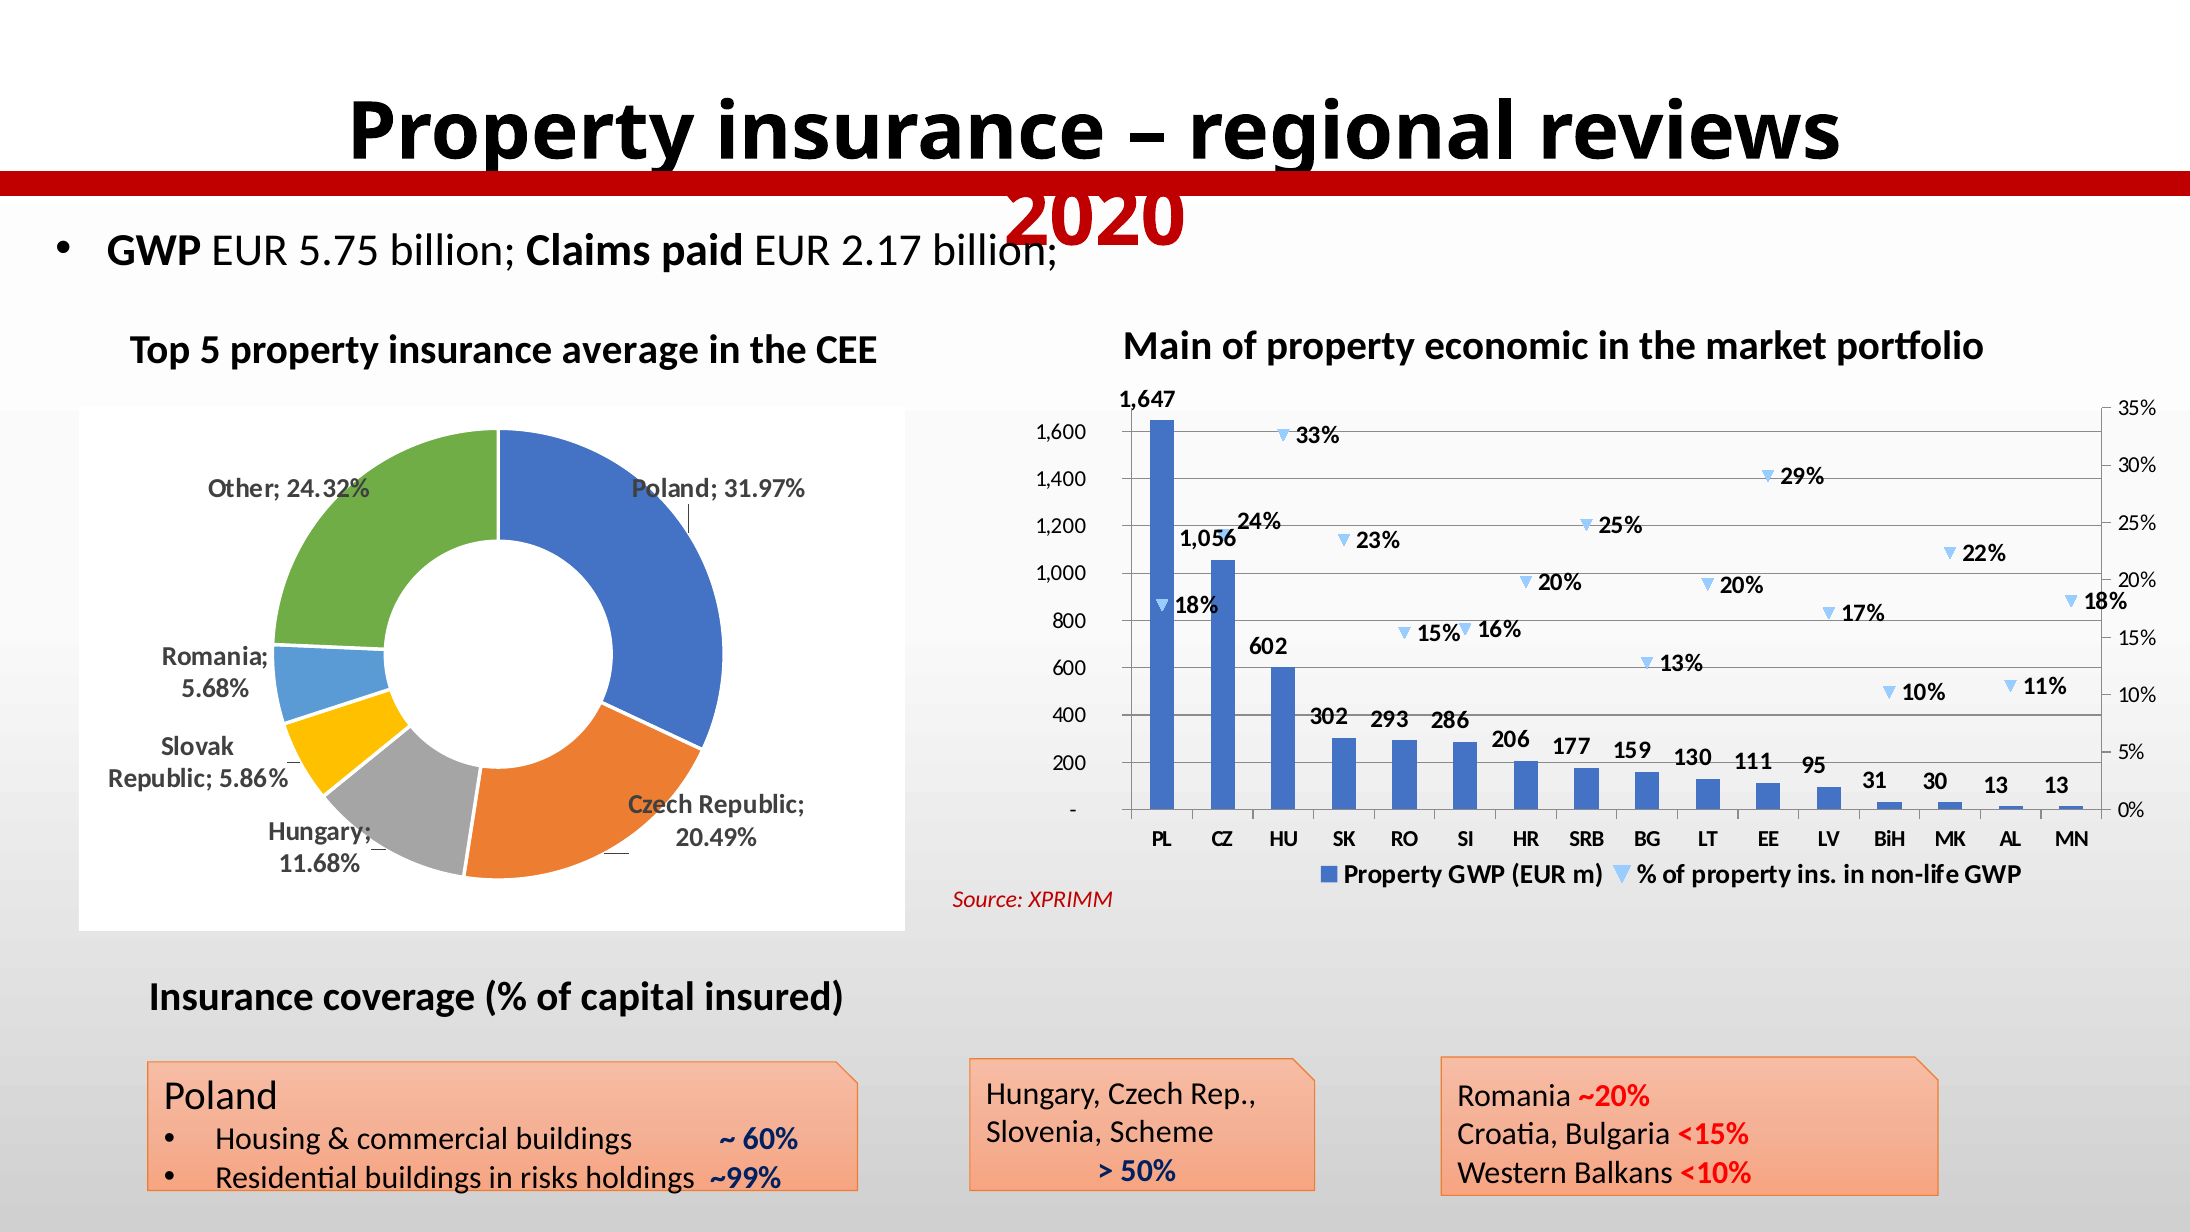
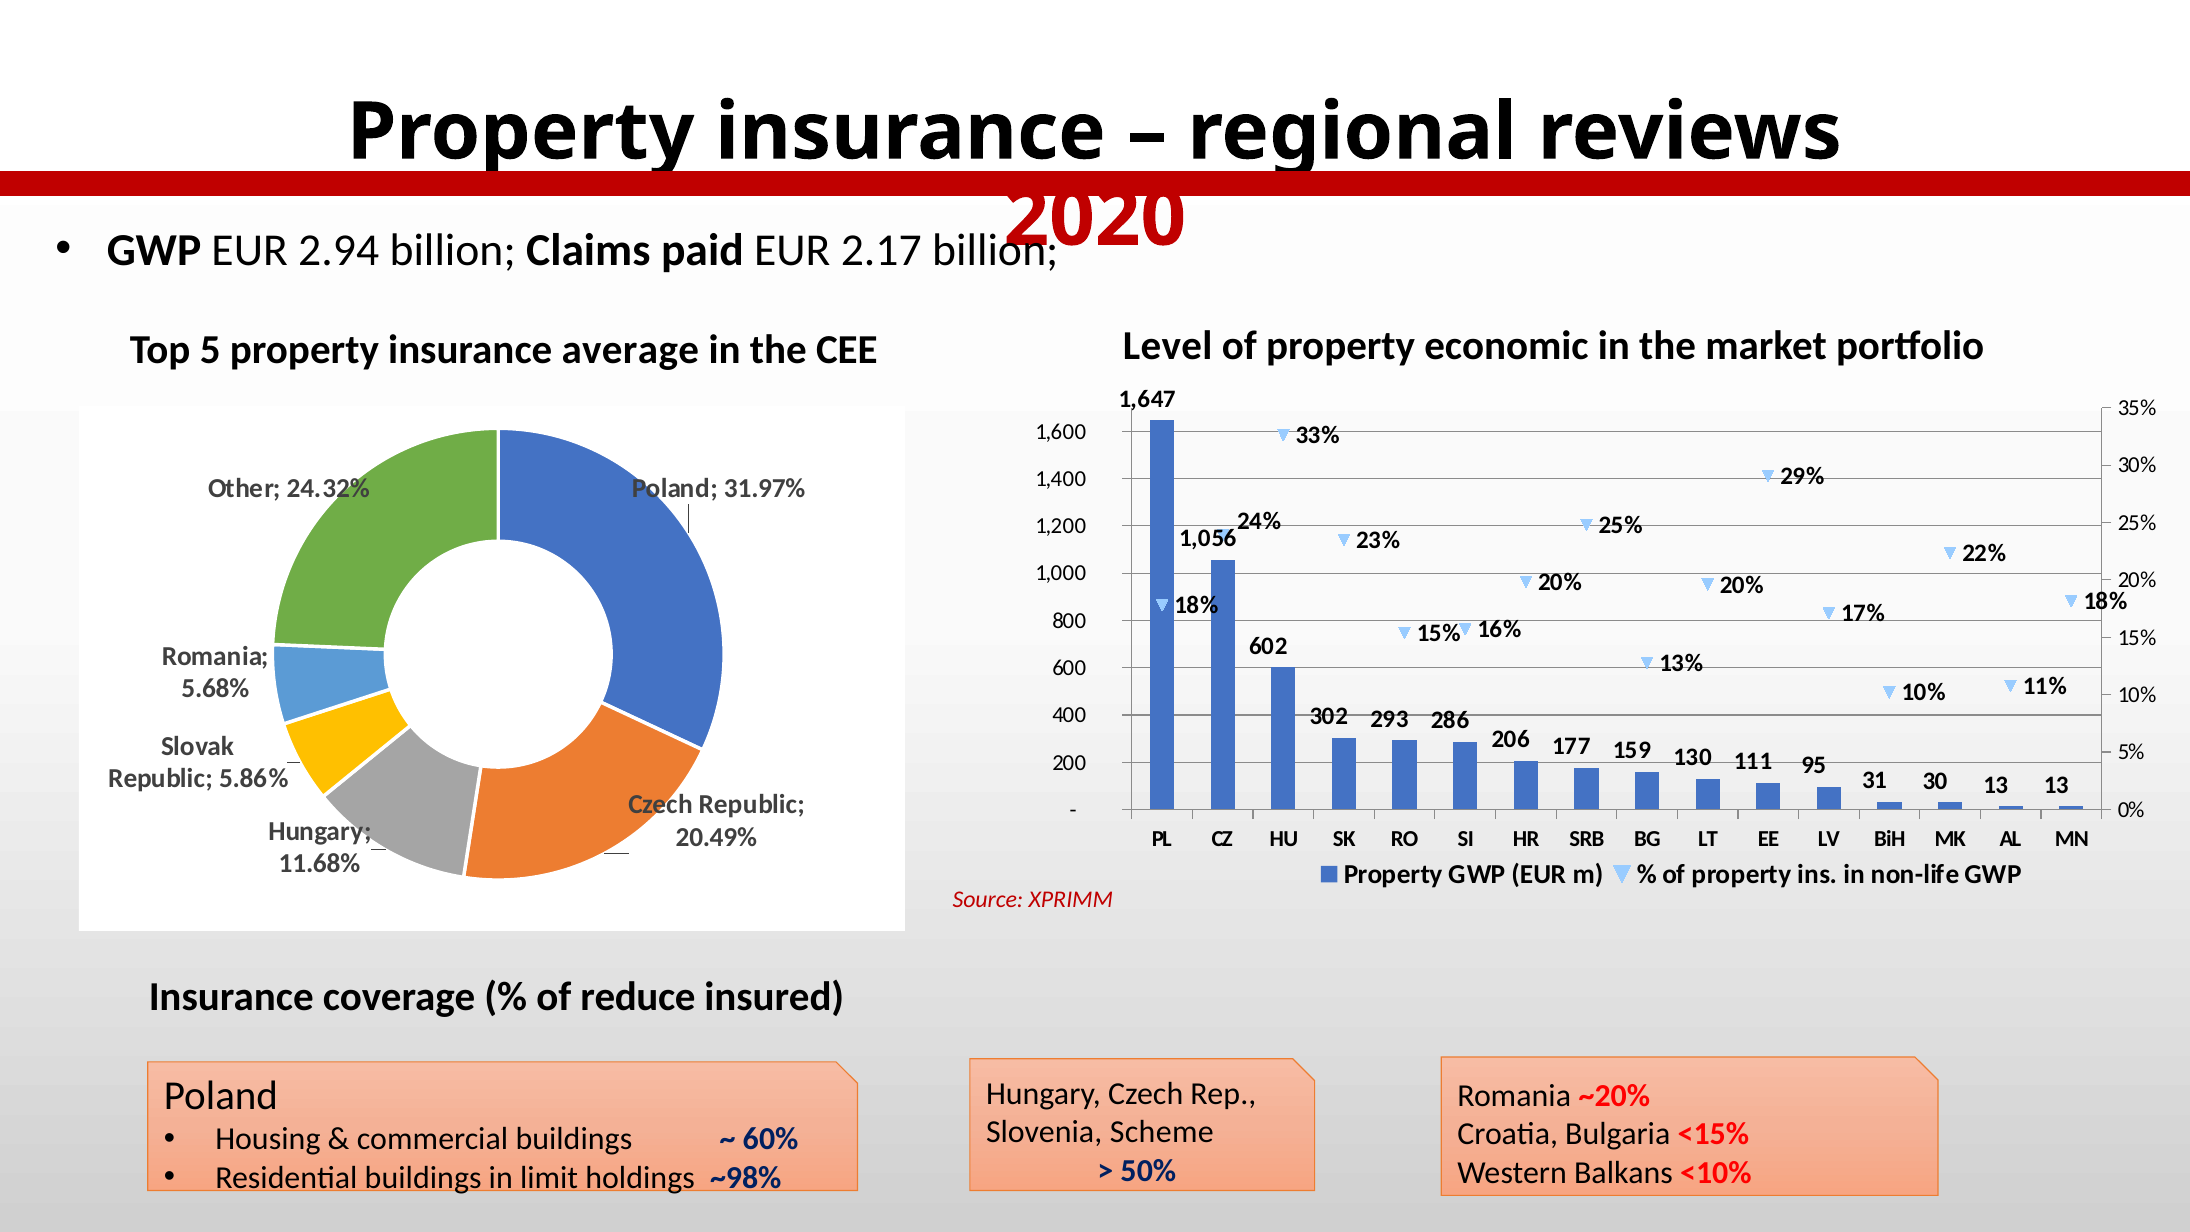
5.75: 5.75 -> 2.94
Main: Main -> Level
capital: capital -> reduce
risks: risks -> limit
~99%: ~99% -> ~98%
